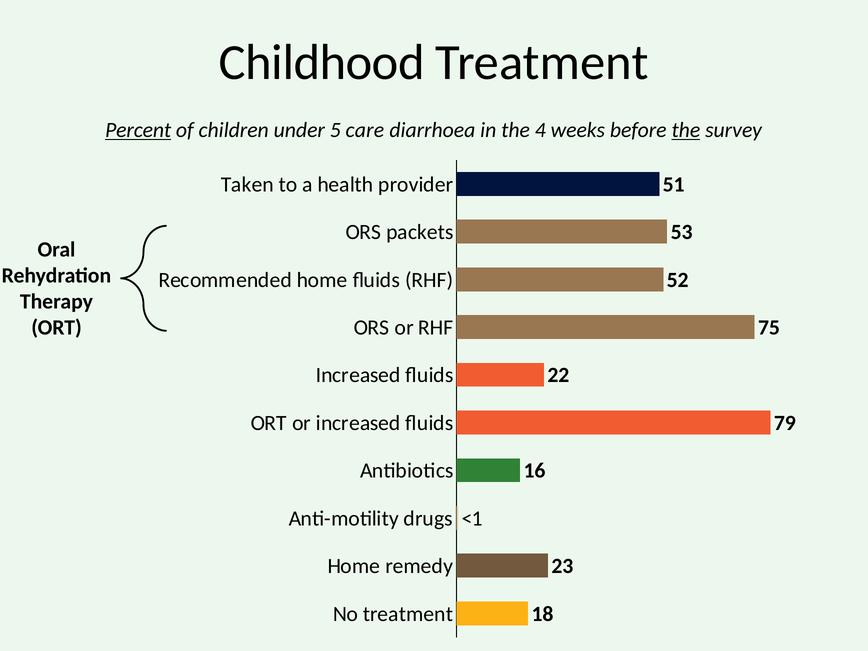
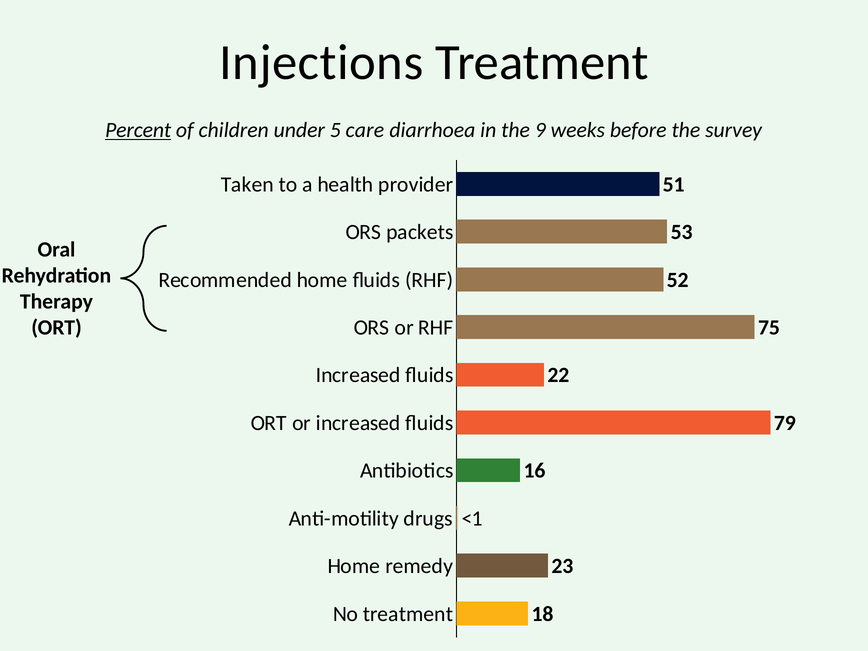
Childhood: Childhood -> Injections
4: 4 -> 9
the at (686, 130) underline: present -> none
